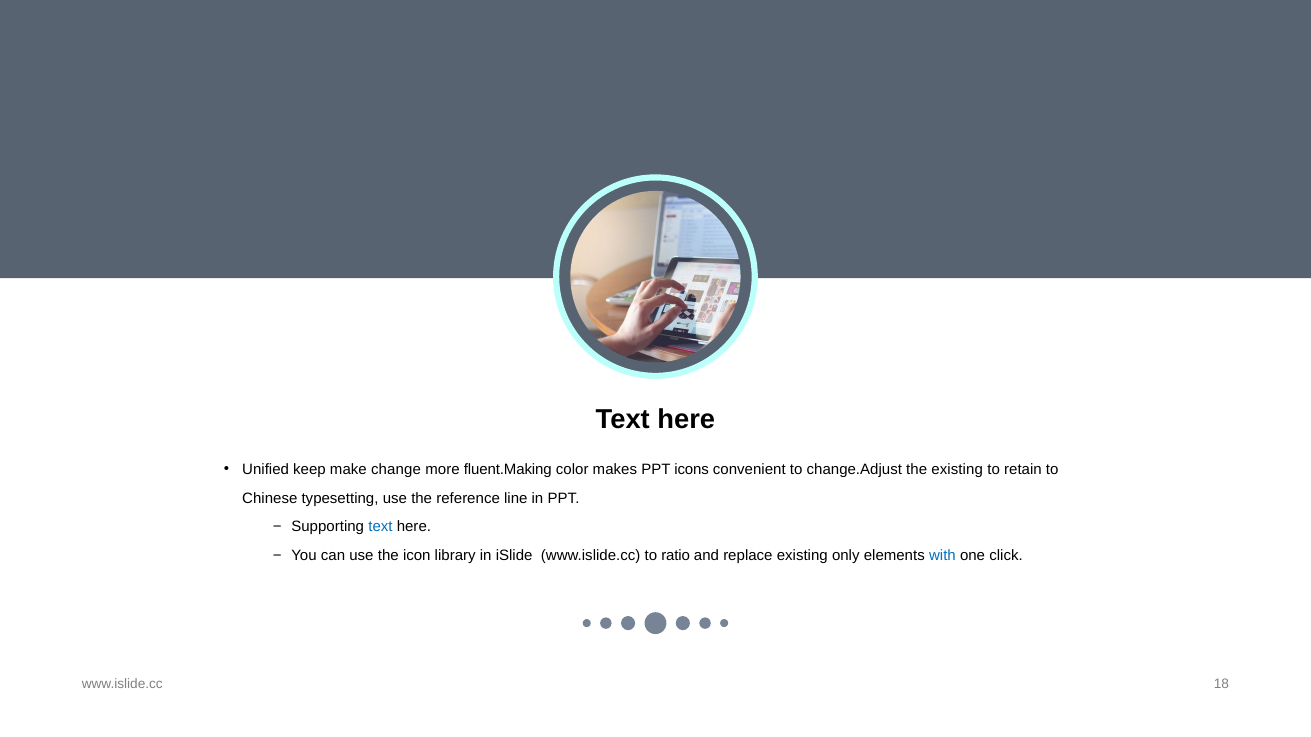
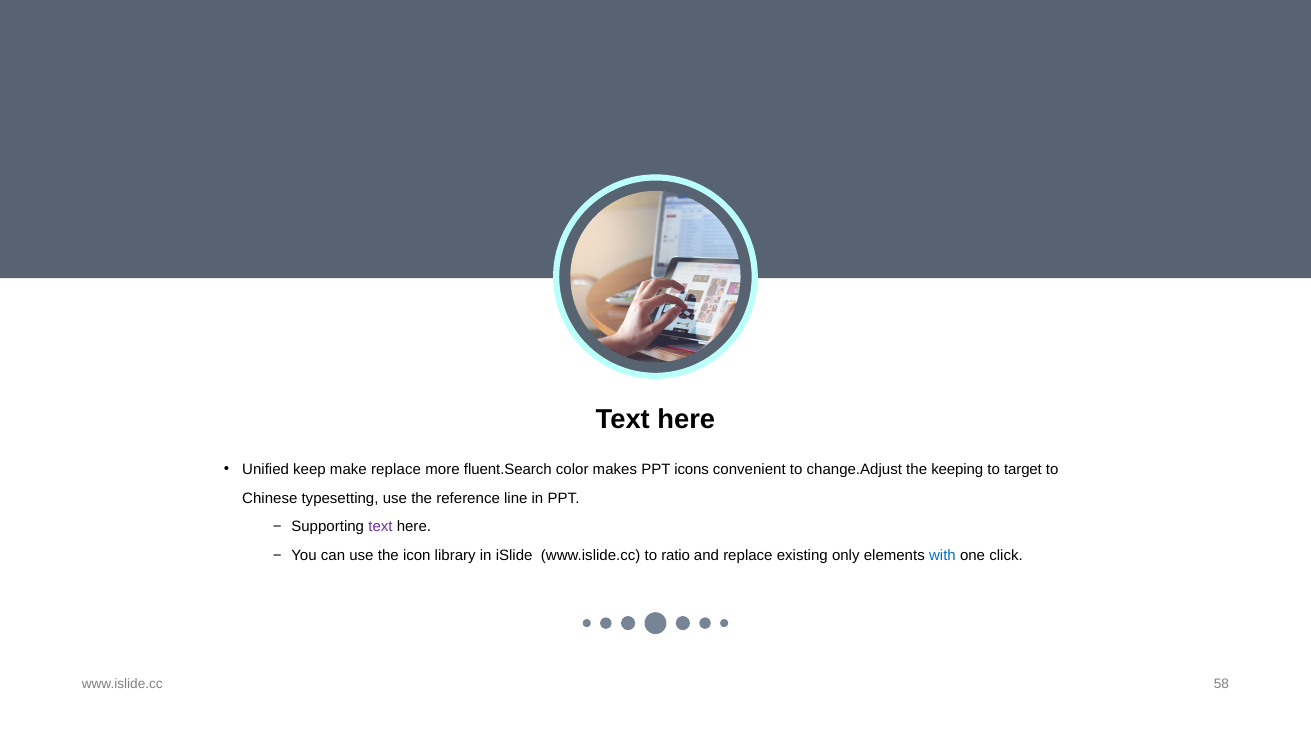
make change: change -> replace
fluent.Making: fluent.Making -> fluent.Search
the existing: existing -> keeping
retain: retain -> target
text at (380, 527) colour: blue -> purple
18: 18 -> 58
